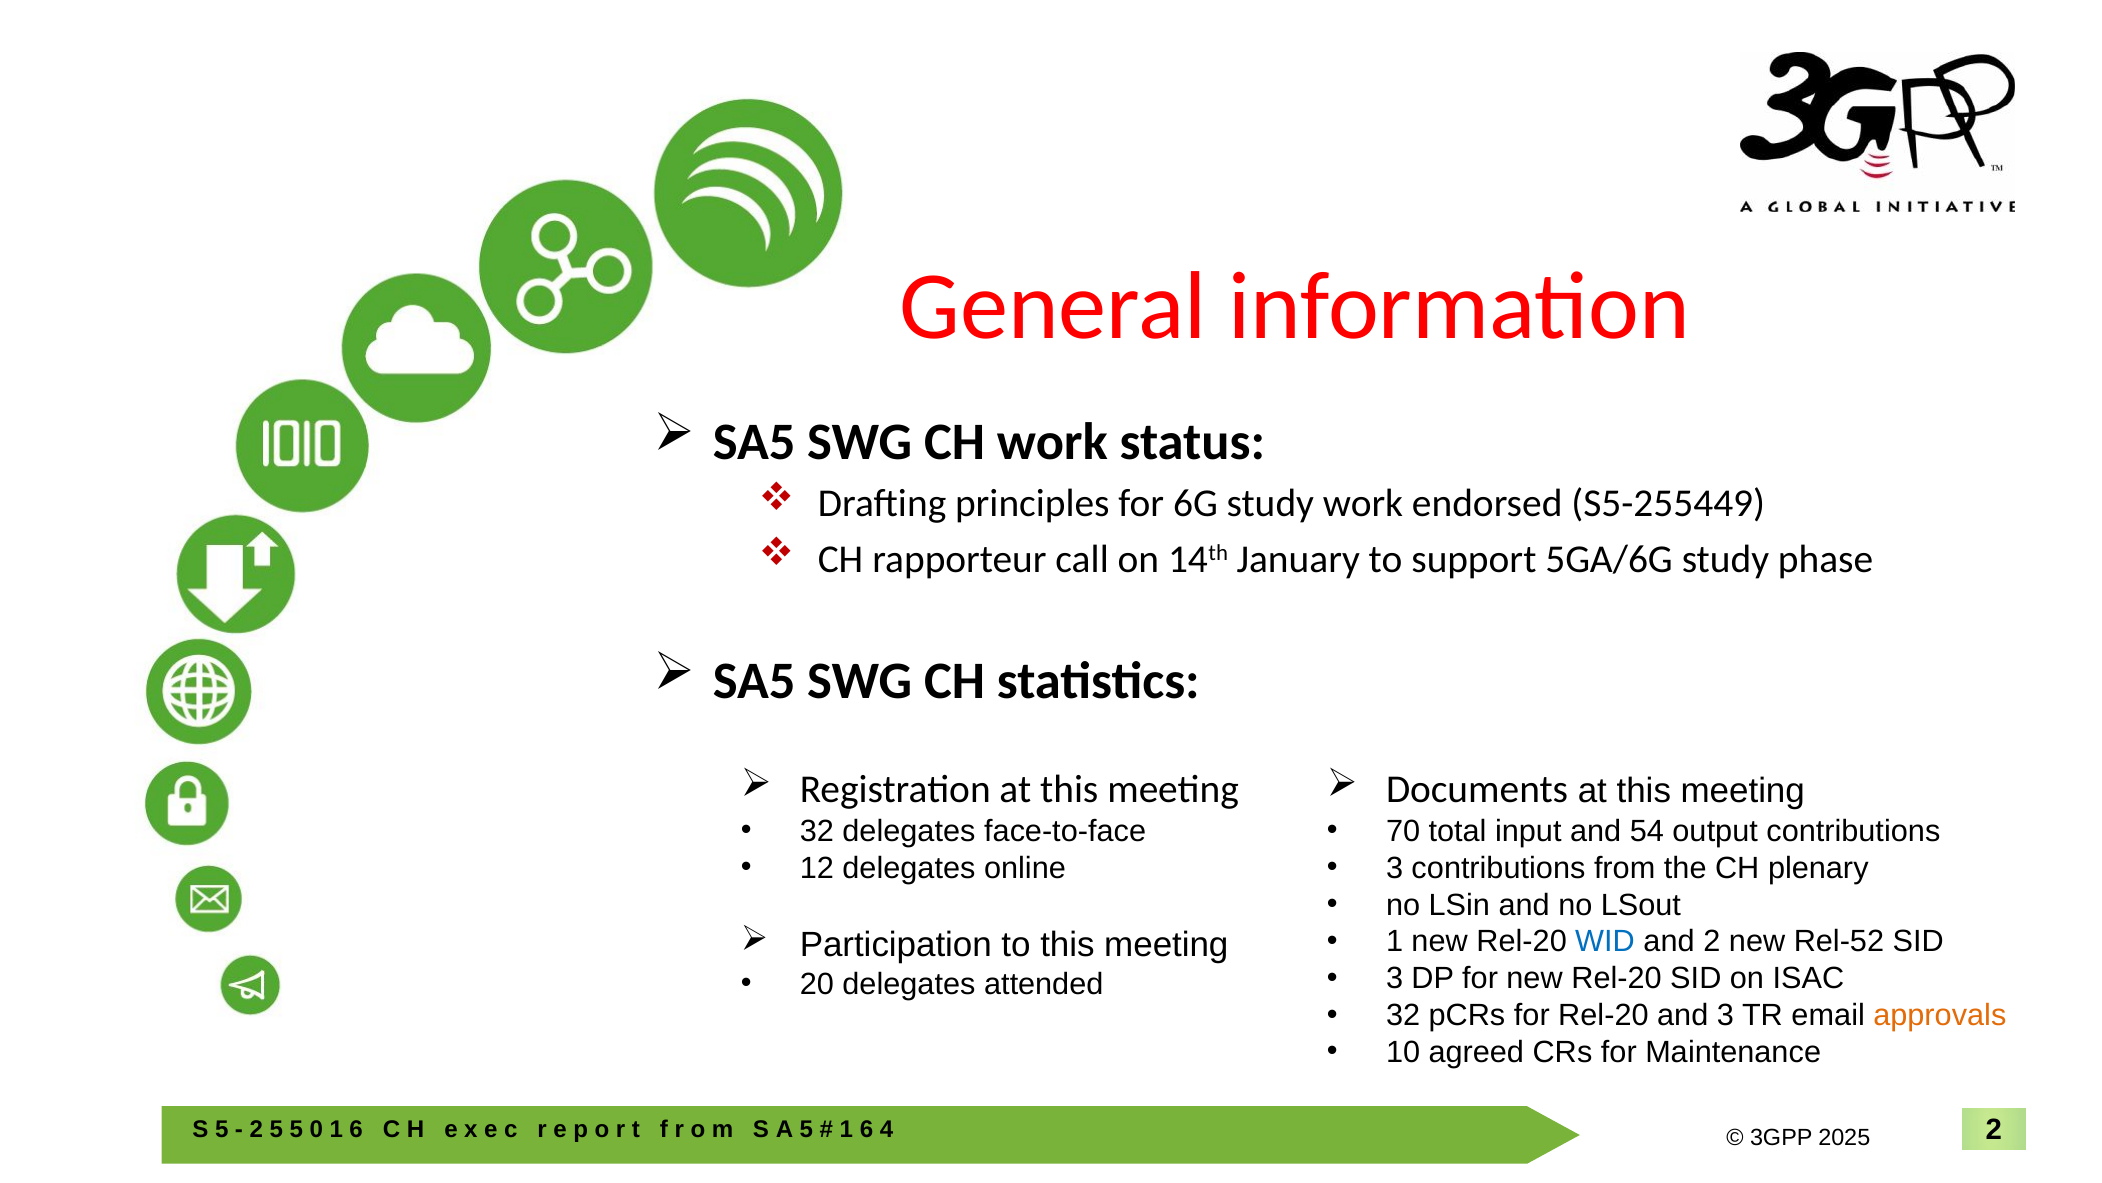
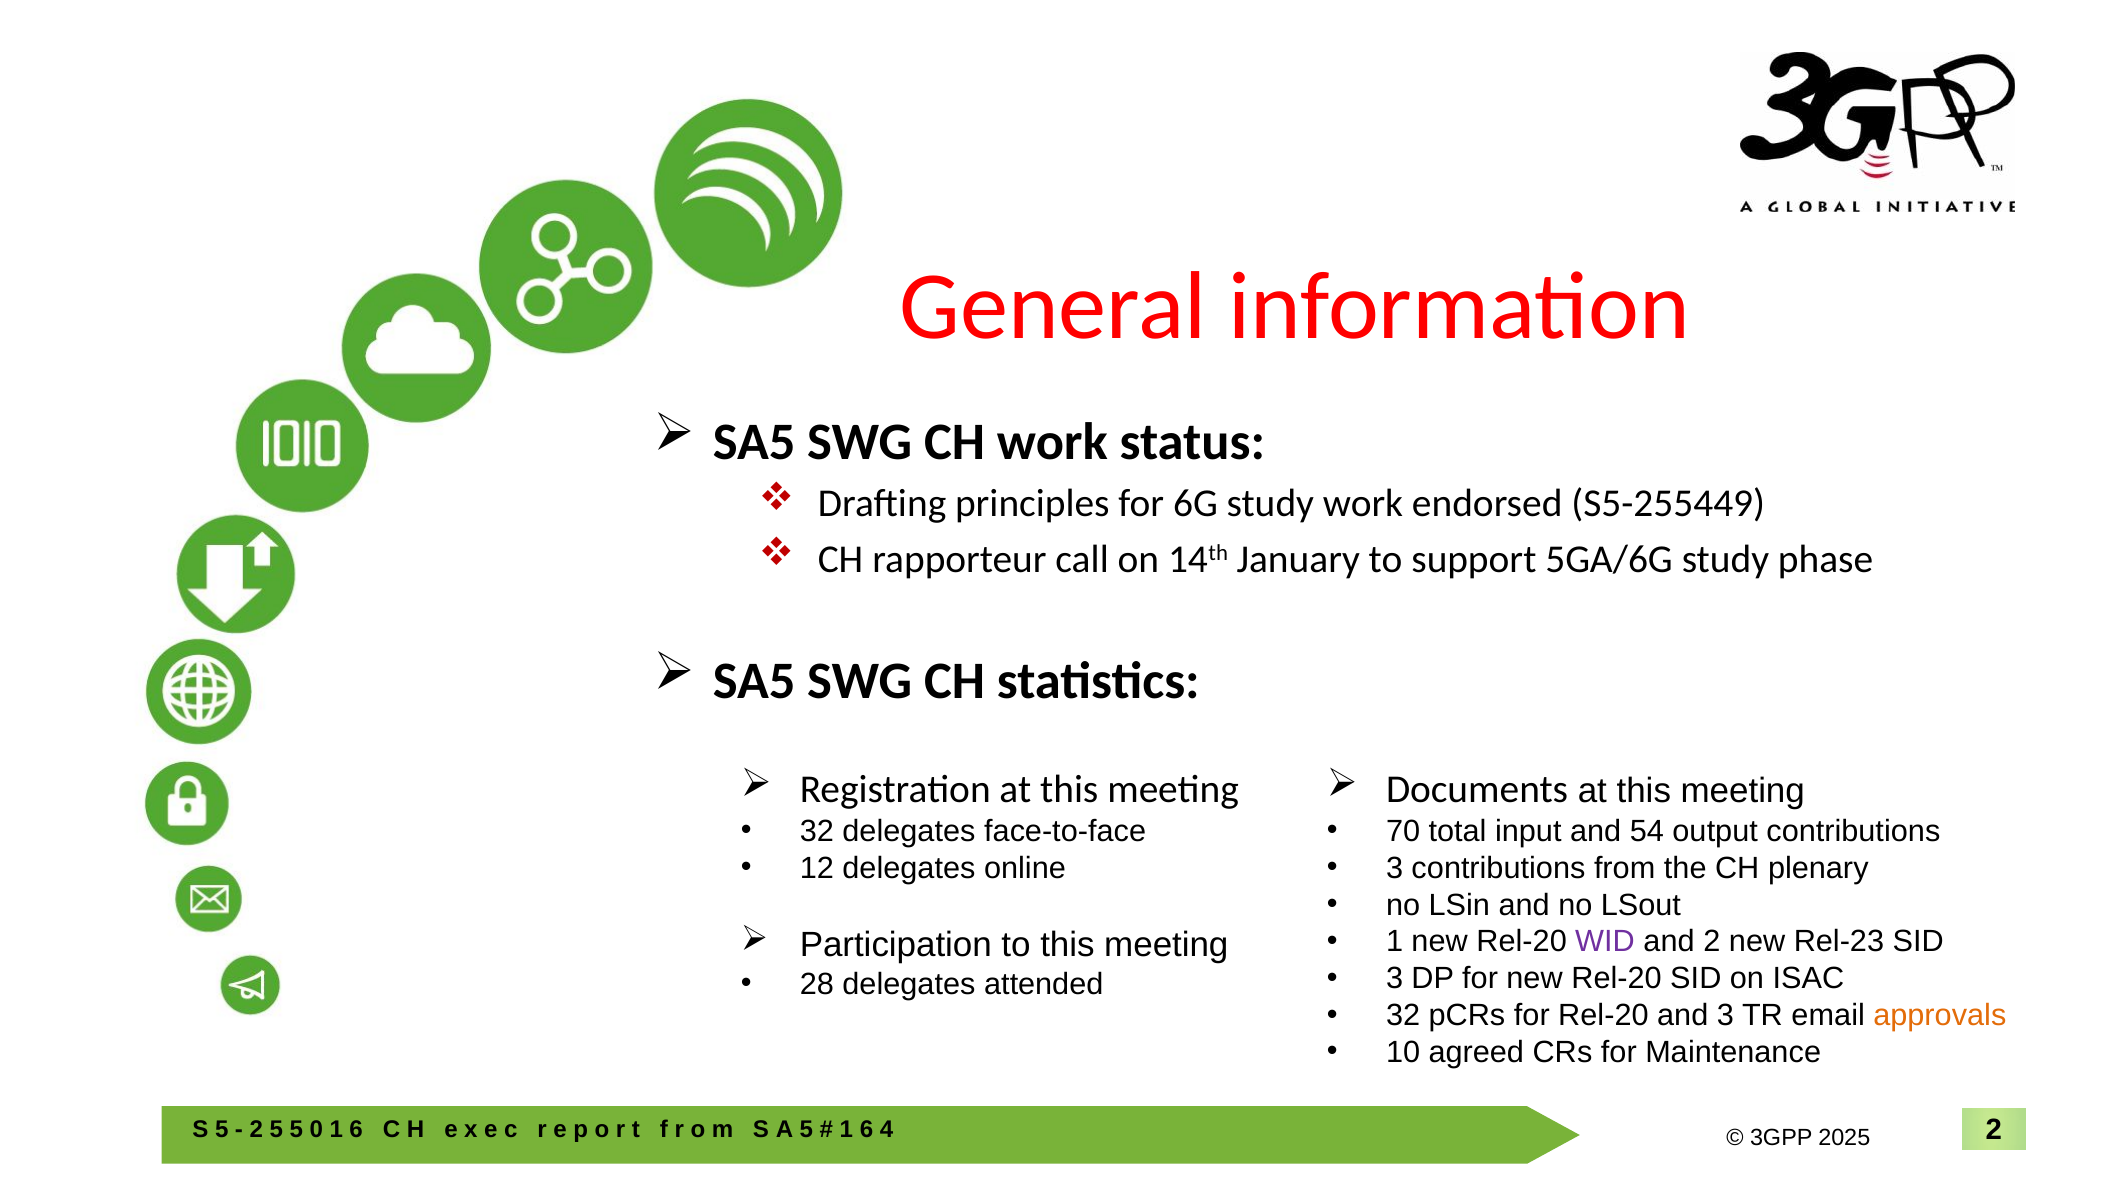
WID colour: blue -> purple
Rel-52: Rel-52 -> Rel-23
20: 20 -> 28
